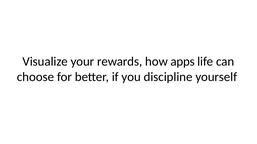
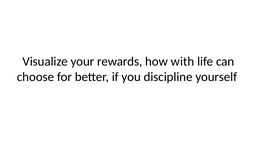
apps: apps -> with
